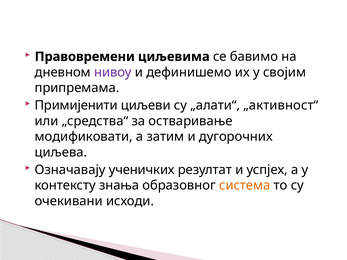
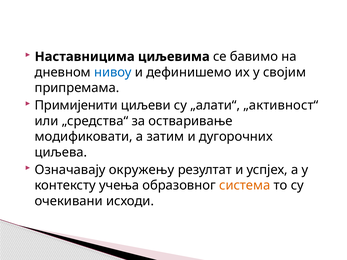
Правовремени: Правовремени -> Наставницима
нивоу colour: purple -> blue
ученичких: ученичких -> окружењу
знања: знања -> учења
